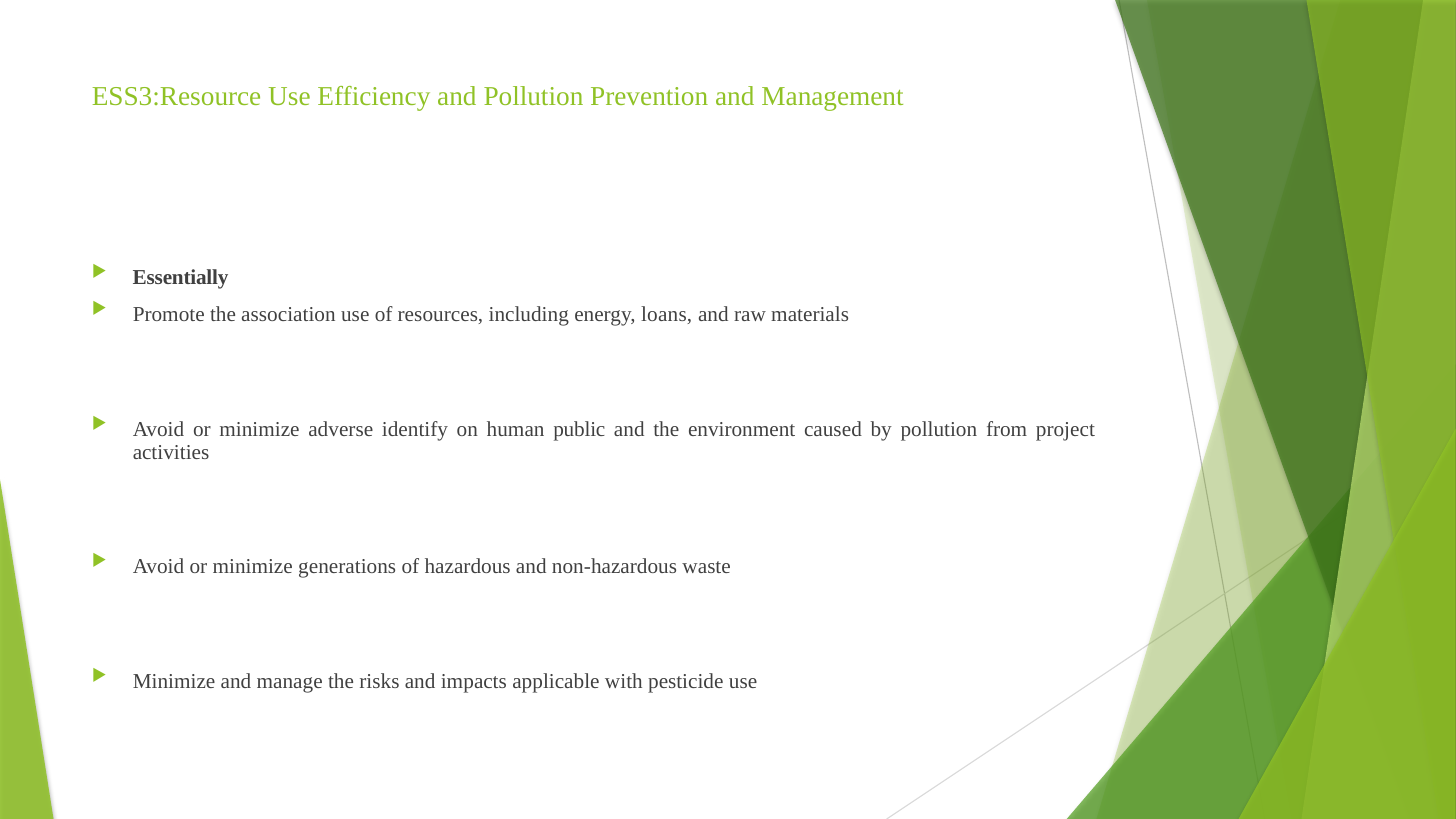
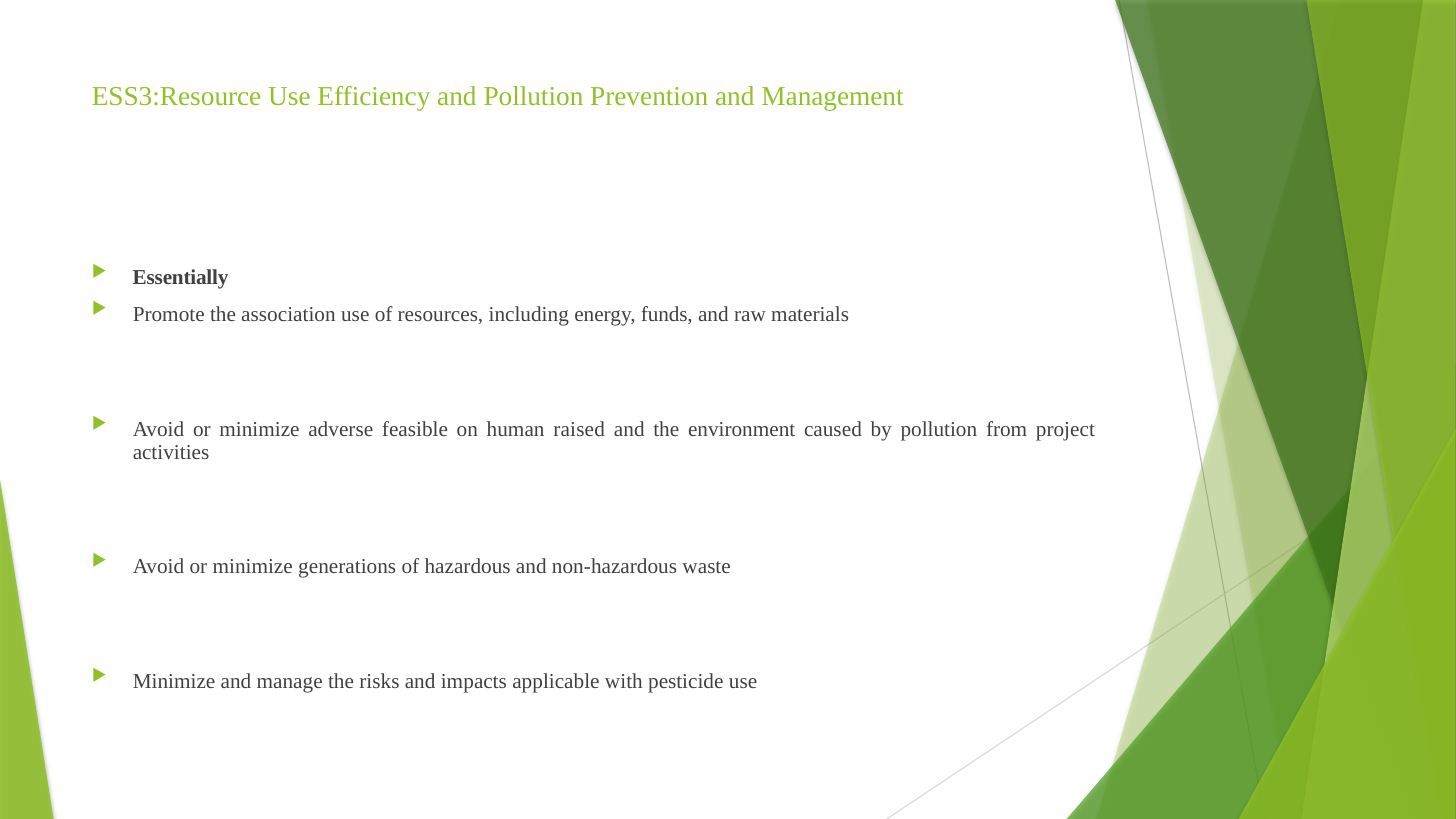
loans: loans -> funds
identify: identify -> feasible
public: public -> raised
